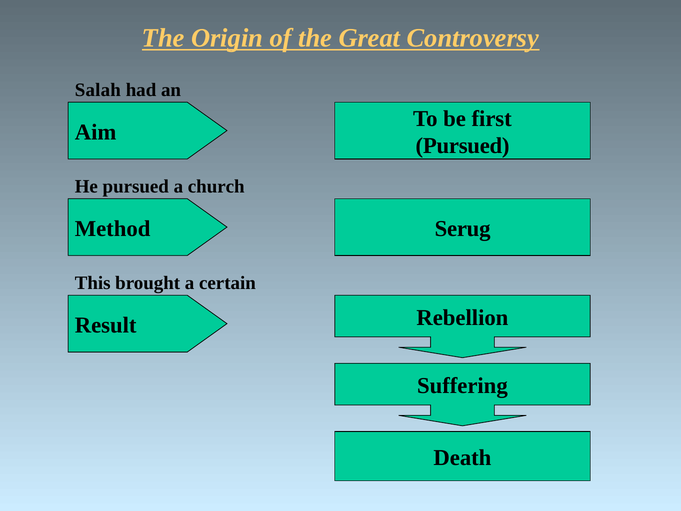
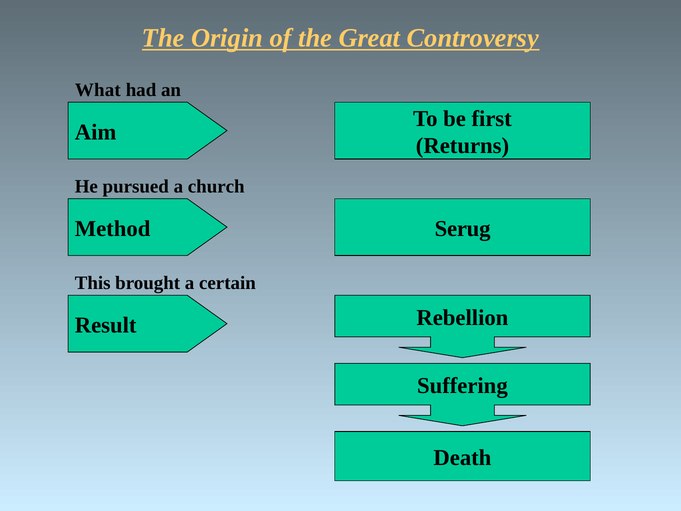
Salah: Salah -> What
Pursued at (463, 146): Pursued -> Returns
